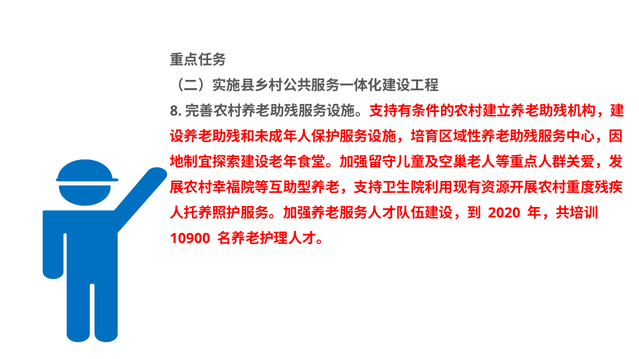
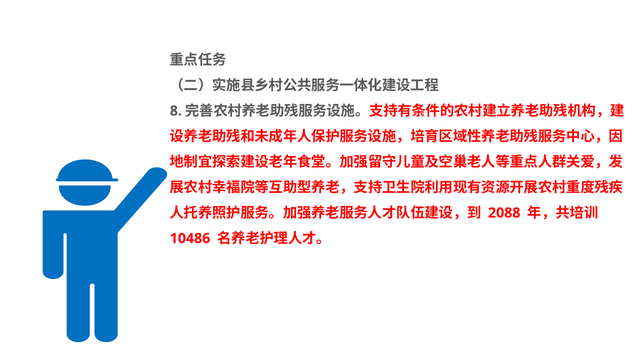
2020: 2020 -> 2088
10900: 10900 -> 10486
